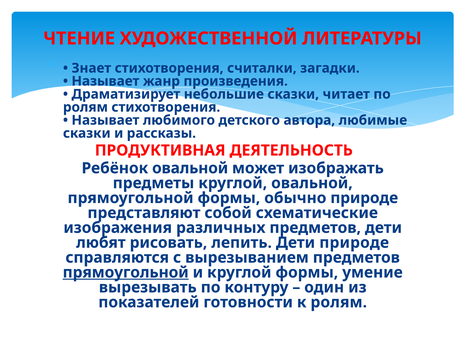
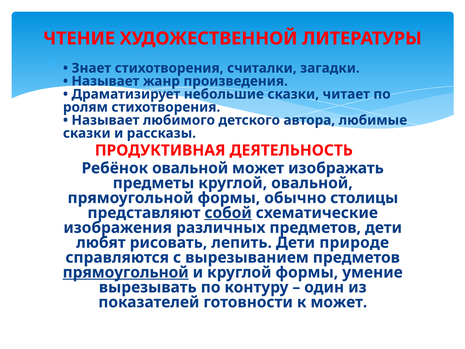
обычно природе: природе -> столицы
собой underline: none -> present
к ролям: ролям -> может
